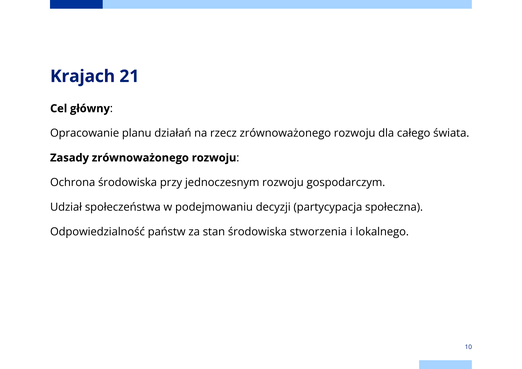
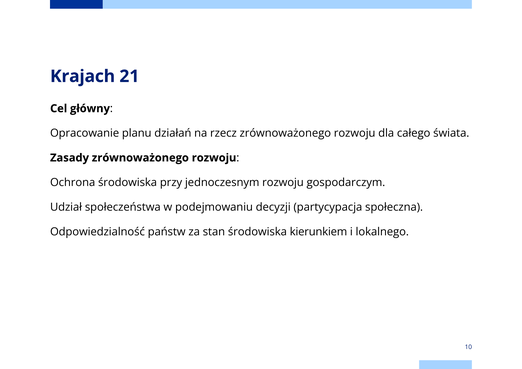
stworzenia: stworzenia -> kierunkiem
